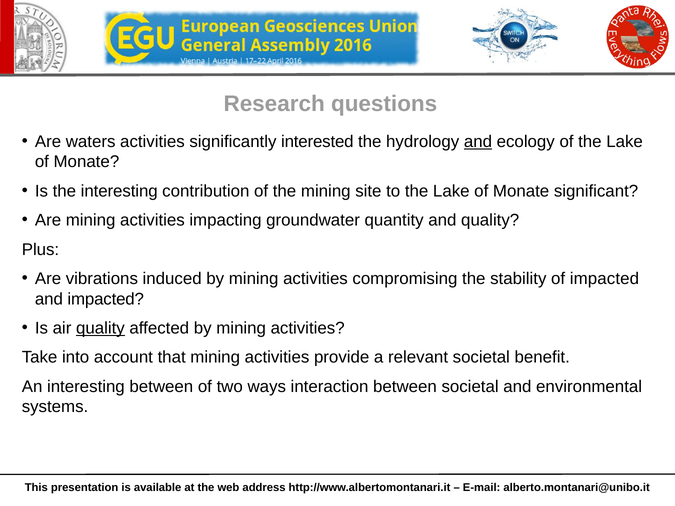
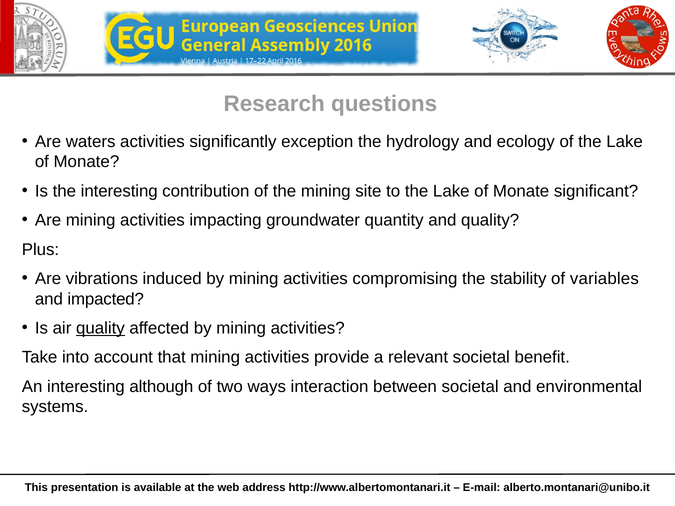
interested: interested -> exception
and at (478, 142) underline: present -> none
of impacted: impacted -> variables
interesting between: between -> although
